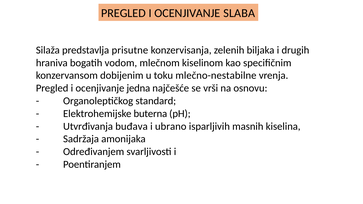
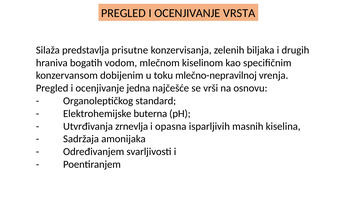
SLABA: SLABA -> VRSTA
mlečno-nestabilne: mlečno-nestabilne -> mlečno-nepravilnoj
buđava: buđava -> zrnevlja
ubrano: ubrano -> opasna
